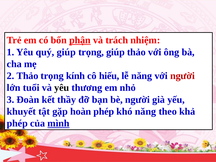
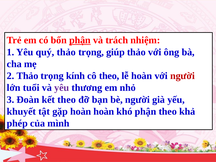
quý giúp: giúp -> thảo
cô hiếu: hiếu -> theo
lễ năng: năng -> hoàn
yêu at (62, 88) colour: black -> purple
kết thầy: thầy -> theo
hoàn phép: phép -> hoàn
khó năng: năng -> phận
mình underline: present -> none
